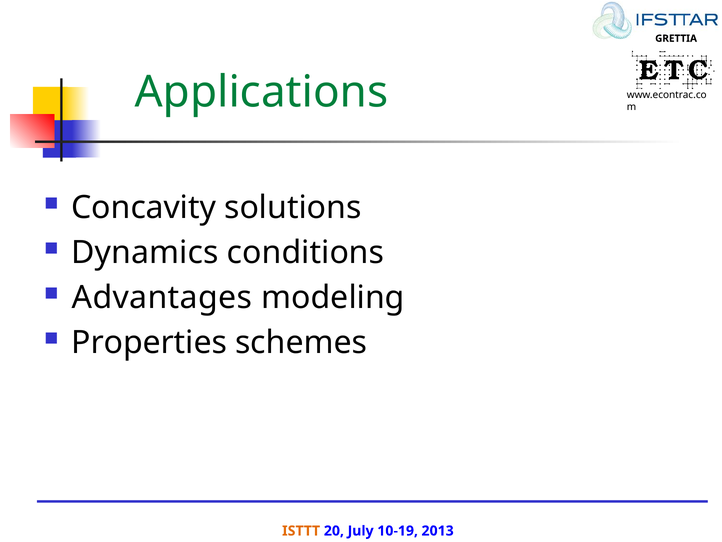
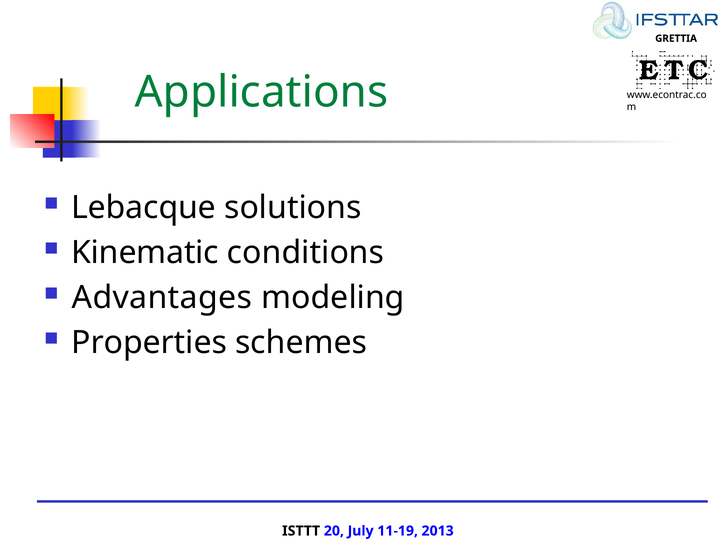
Concavity: Concavity -> Lebacque
Dynamics: Dynamics -> Kinematic
ISTTT colour: orange -> black
10-19: 10-19 -> 11-19
